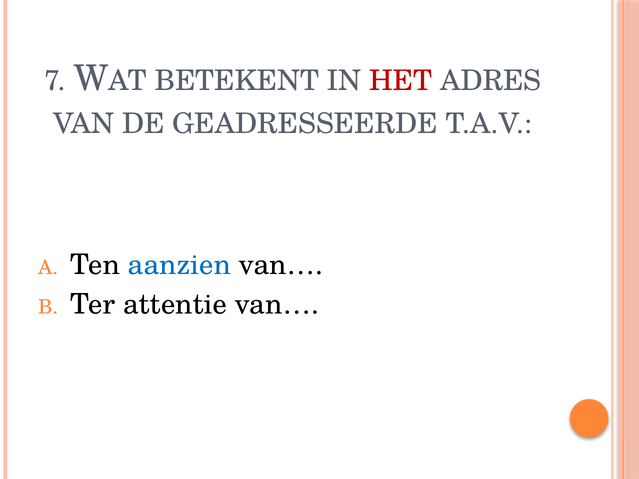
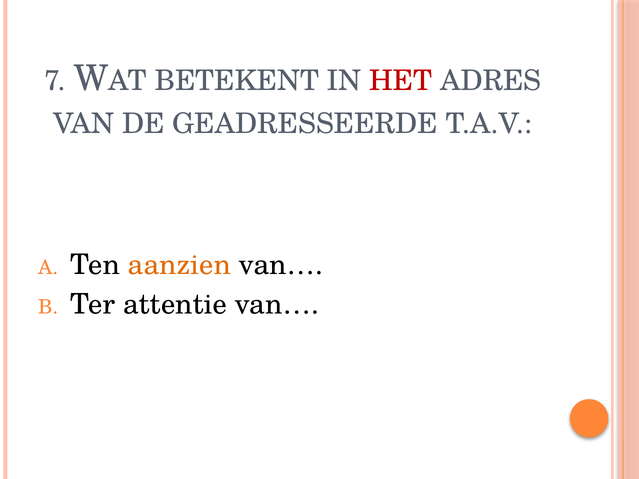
aanzien colour: blue -> orange
